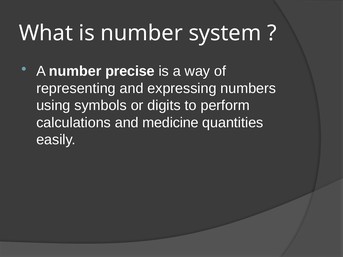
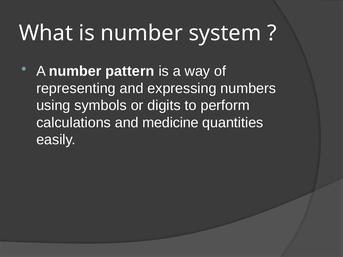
precise: precise -> pattern
